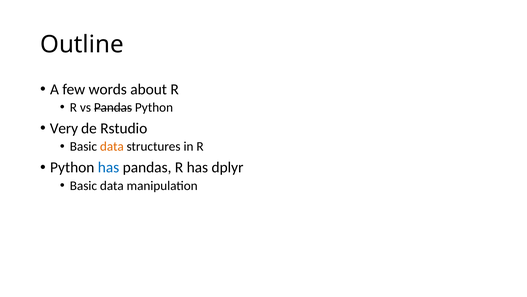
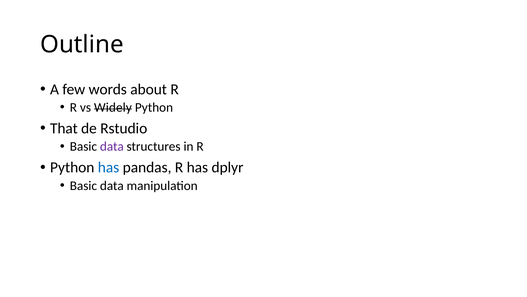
vs Pandas: Pandas -> Widely
Very: Very -> That
data at (112, 146) colour: orange -> purple
